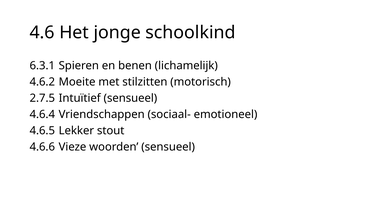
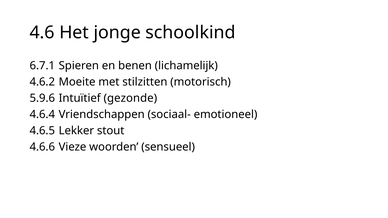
6.3.1: 6.3.1 -> 6.7.1
2.7.5: 2.7.5 -> 5.9.6
Intuïtief sensueel: sensueel -> gezonde
